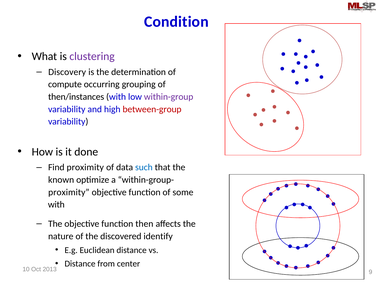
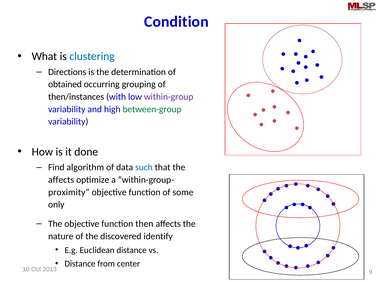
clustering colour: purple -> blue
Discovery: Discovery -> Directions
compute: compute -> obtained
between-group colour: red -> green
Find proximity: proximity -> algorithm
known at (61, 180): known -> affects
with at (56, 205): with -> only
